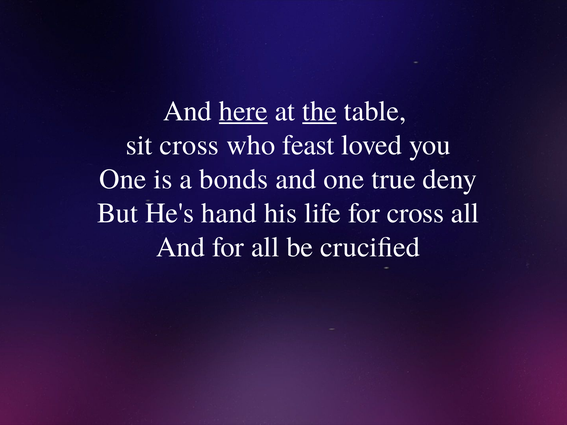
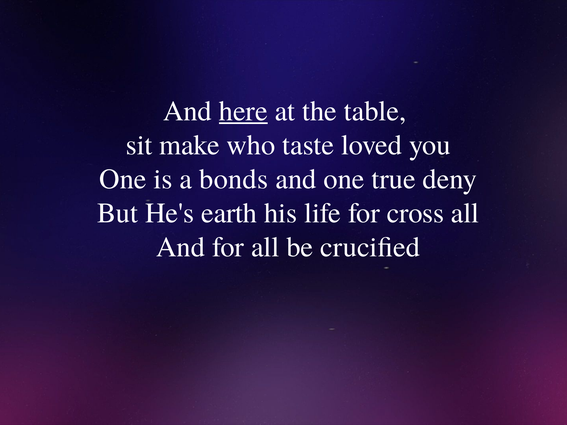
the underline: present -> none
sit cross: cross -> make
feast: feast -> taste
hand: hand -> earth
